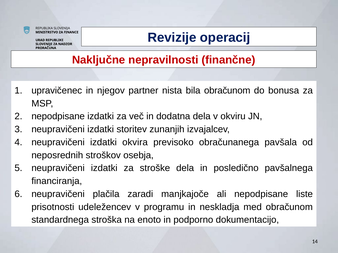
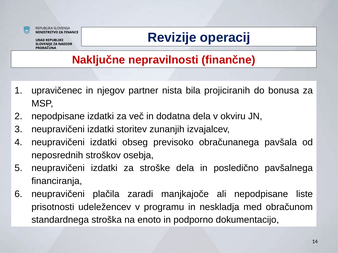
bila obračunom: obračunom -> projiciranih
okvira: okvira -> obseg
